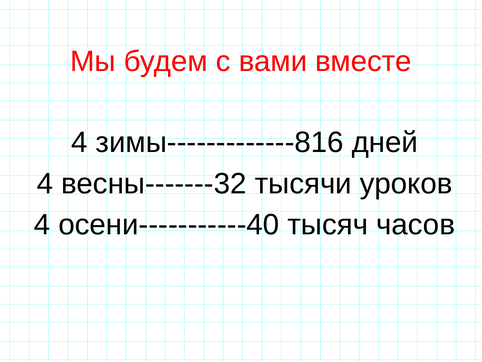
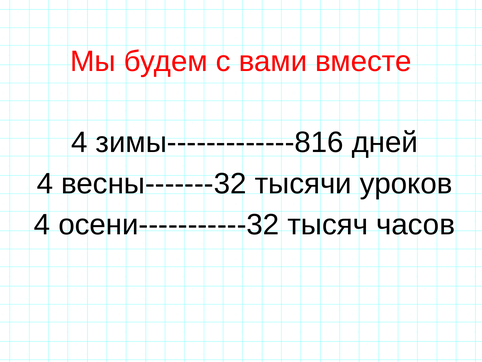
осени-----------40: осени-----------40 -> осени-----------32
